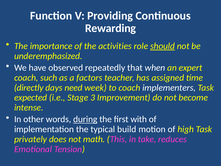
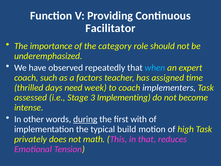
Rewarding: Rewarding -> Facilitator
activities: activities -> category
should underline: present -> none
when colour: white -> light blue
directly: directly -> thrilled
expected: expected -> assessed
Improvement: Improvement -> Implementing
in take: take -> that
